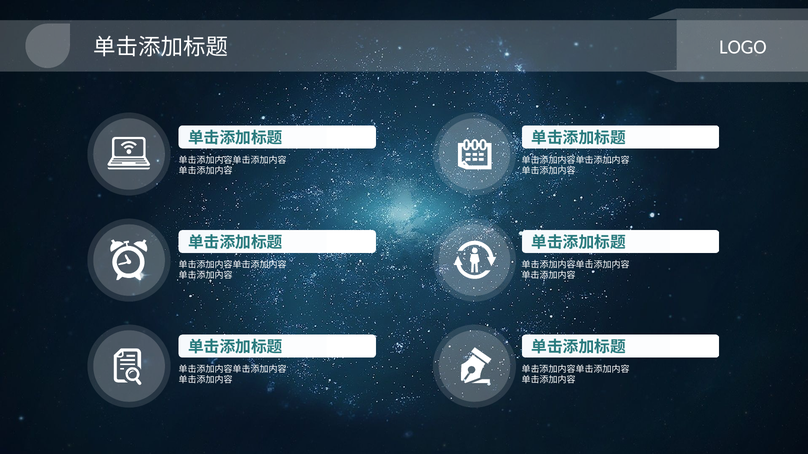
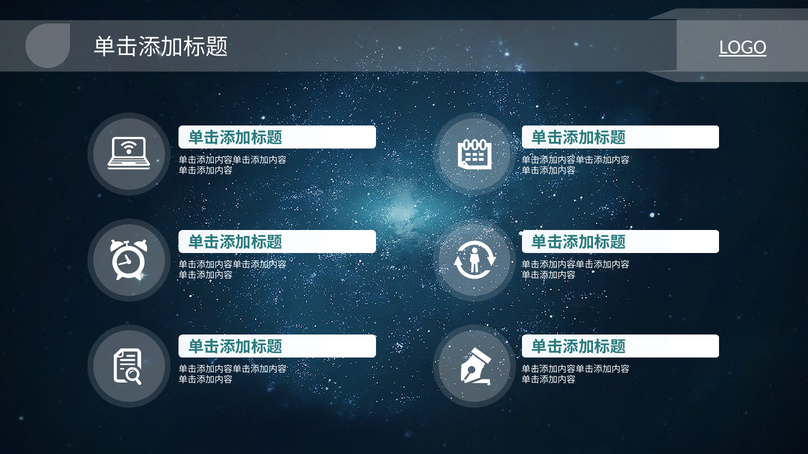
LOGO underline: none -> present
